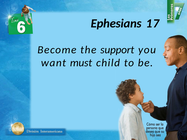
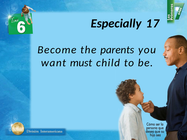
Ephesians: Ephesians -> Especially
support: support -> parents
